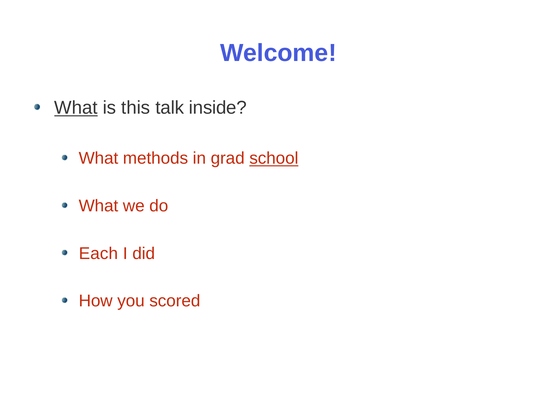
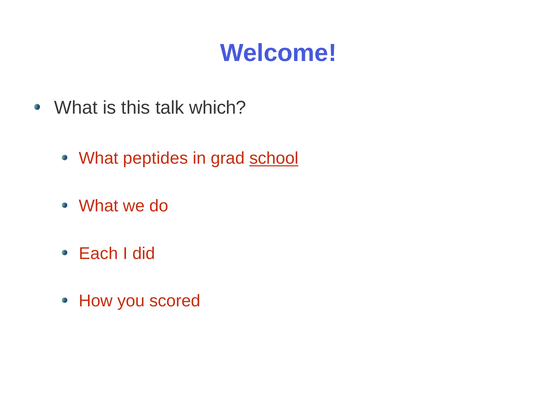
What at (76, 108) underline: present -> none
inside: inside -> which
methods: methods -> peptides
